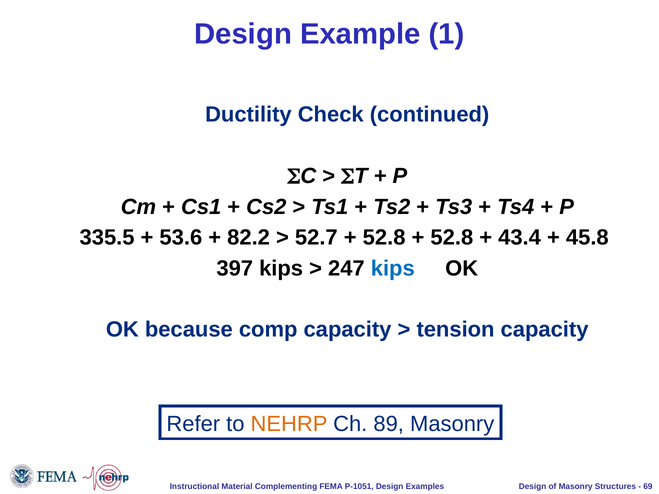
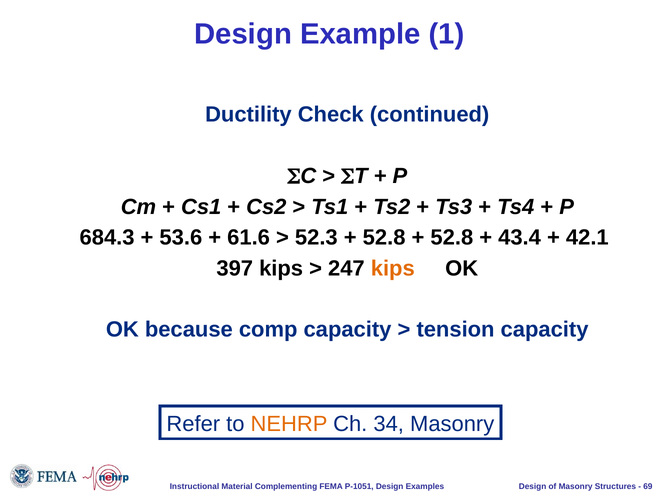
335.5: 335.5 -> 684.3
82.2: 82.2 -> 61.6
52.7: 52.7 -> 52.3
45.8: 45.8 -> 42.1
kips at (393, 268) colour: blue -> orange
89: 89 -> 34
